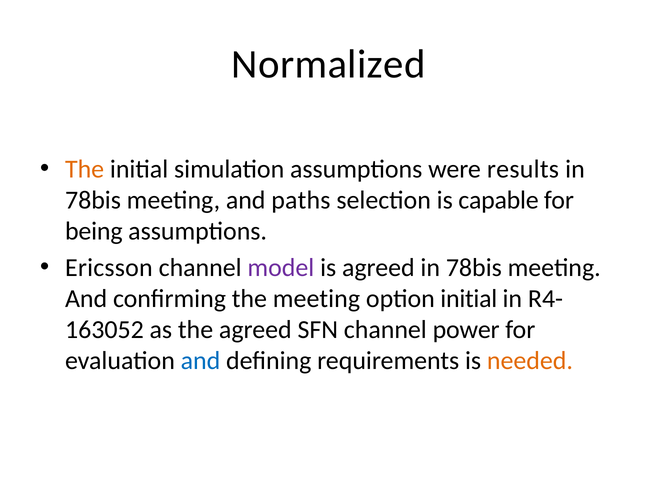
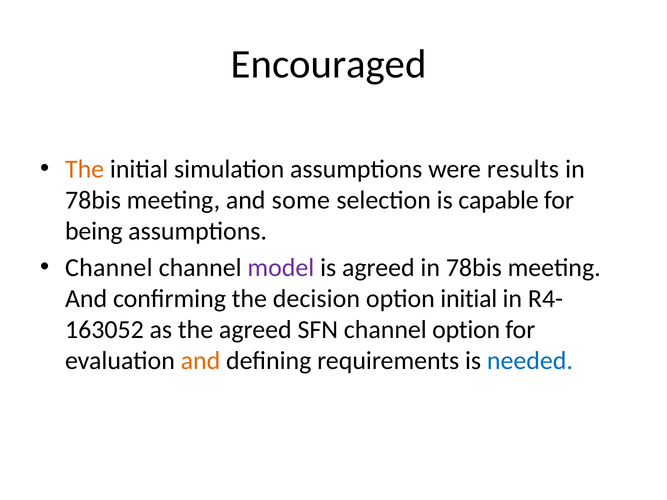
Normalized: Normalized -> Encouraged
paths: paths -> some
Ericsson at (109, 268): Ericsson -> Channel
the meeting: meeting -> decision
channel power: power -> option
and at (201, 361) colour: blue -> orange
needed colour: orange -> blue
